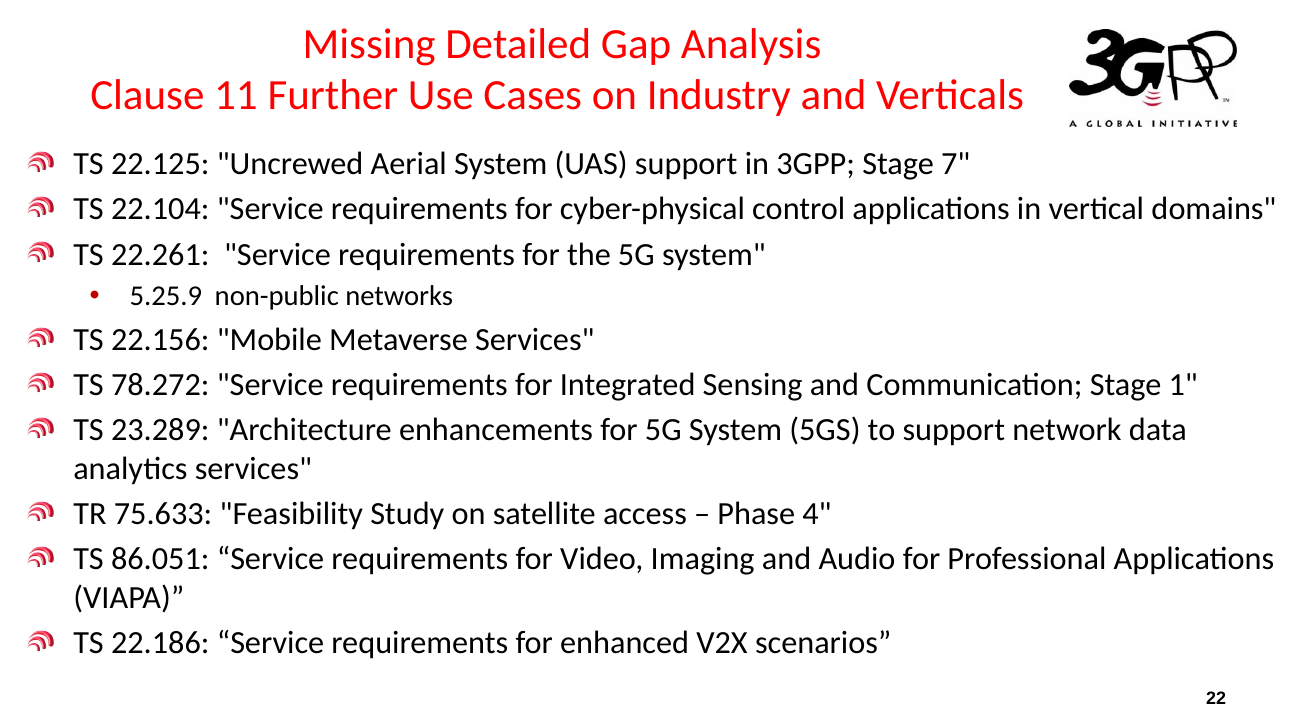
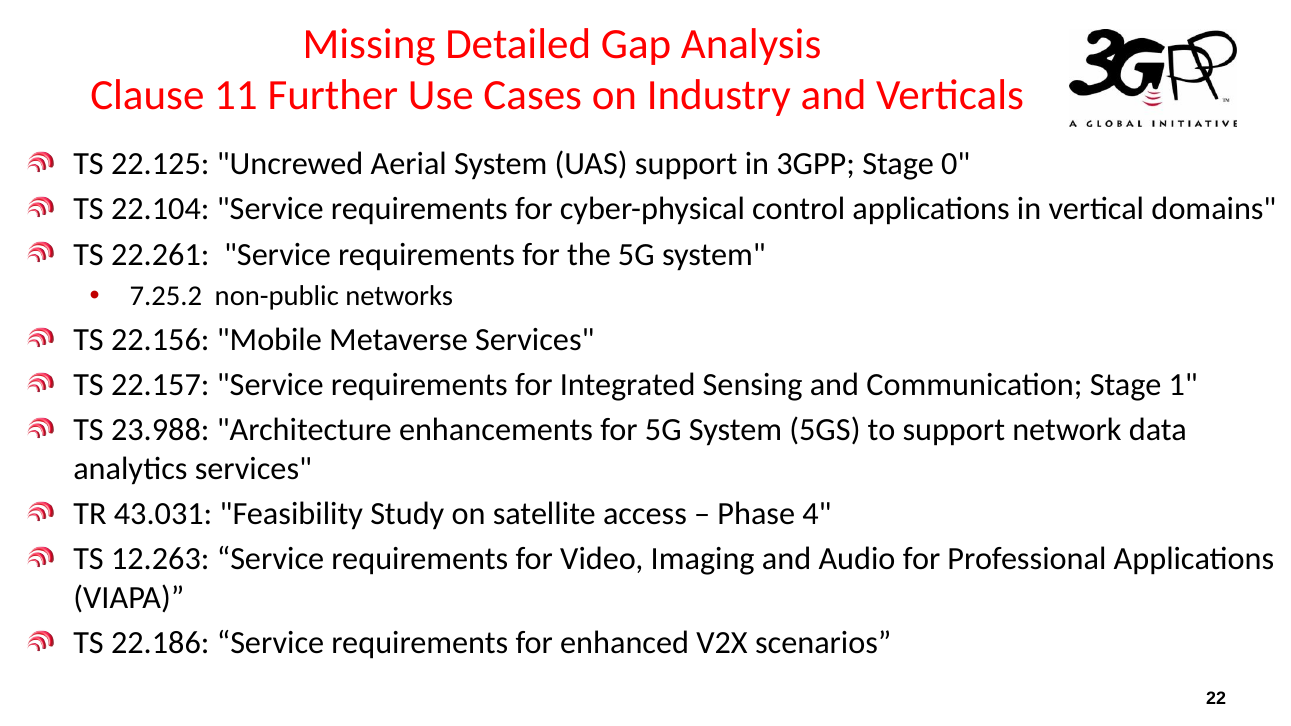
7: 7 -> 0
5.25.9: 5.25.9 -> 7.25.2
78.272: 78.272 -> 22.157
23.289: 23.289 -> 23.988
75.633: 75.633 -> 43.031
86.051: 86.051 -> 12.263
